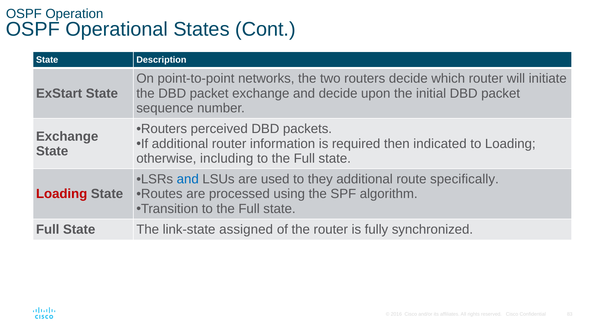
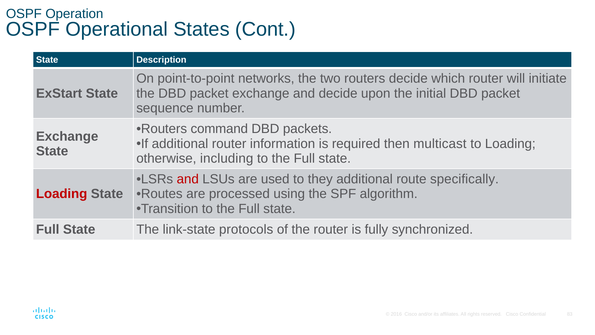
perceived: perceived -> command
indicated: indicated -> multicast
and at (188, 179) colour: blue -> red
assigned: assigned -> protocols
